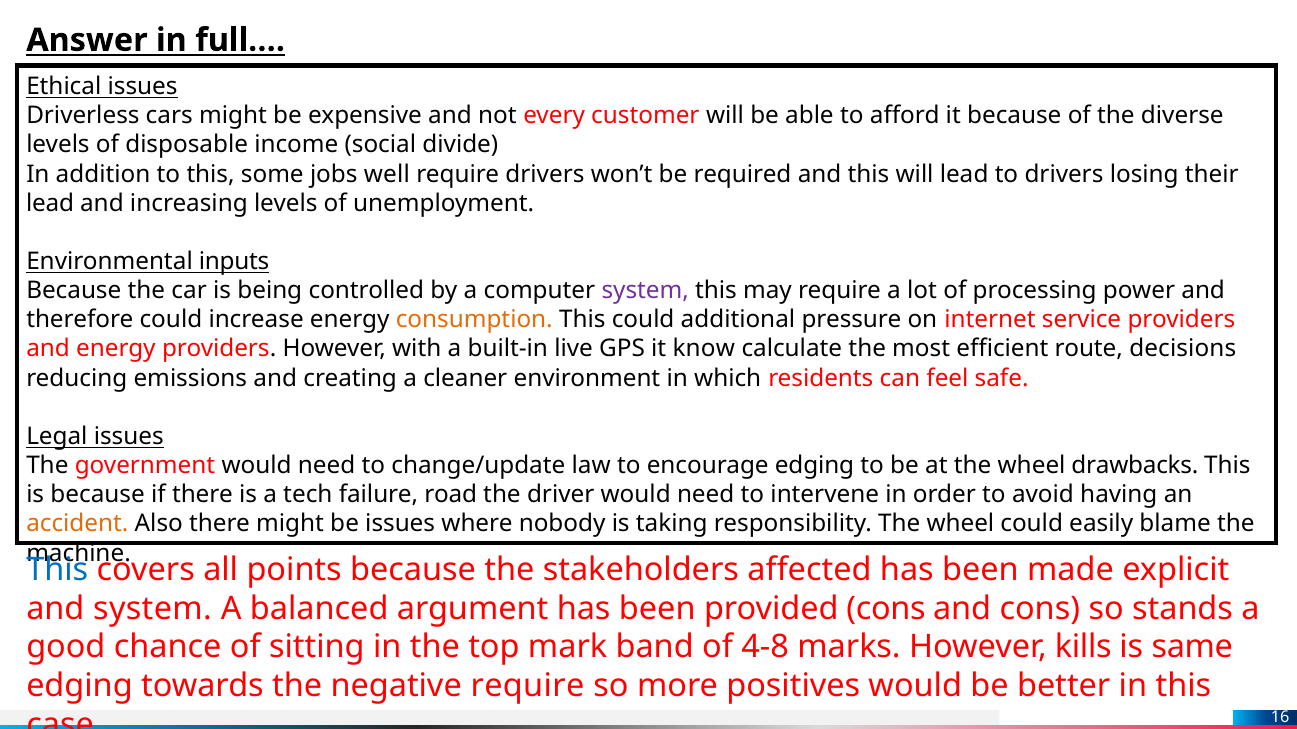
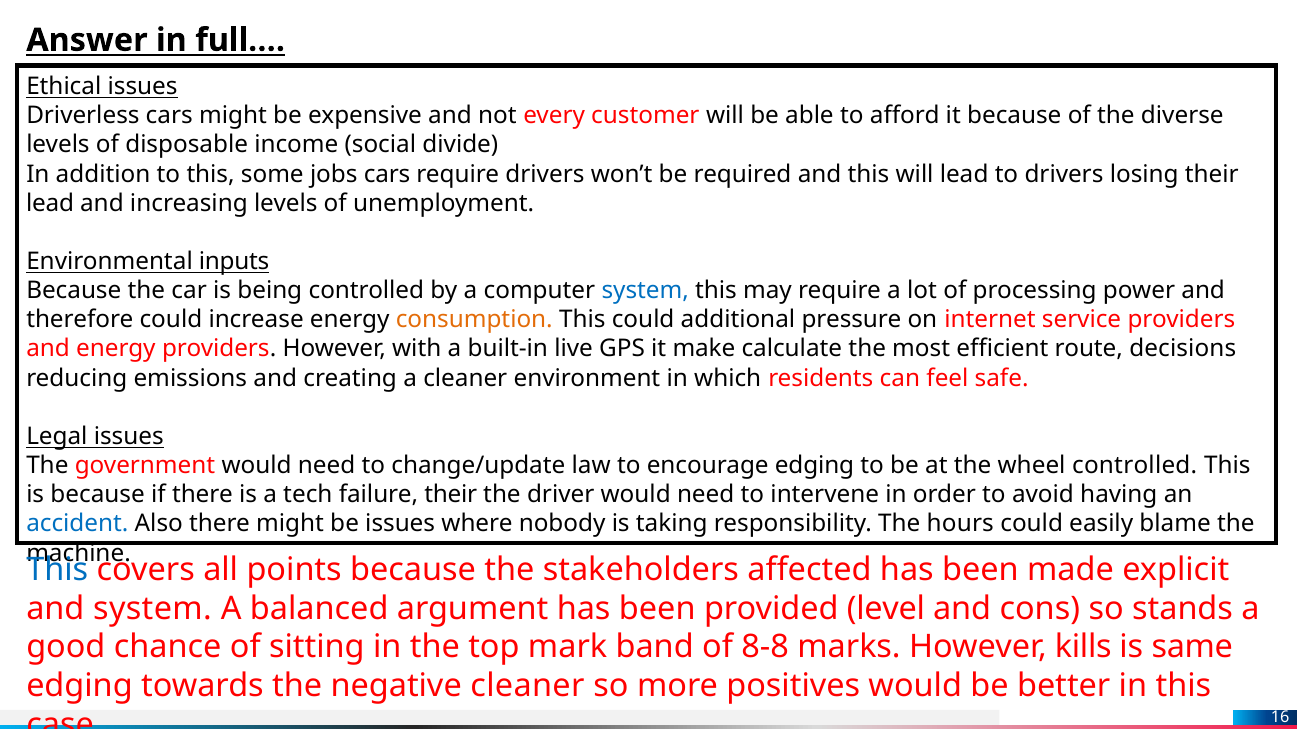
jobs well: well -> cars
system at (645, 291) colour: purple -> blue
know: know -> make
wheel drawbacks: drawbacks -> controlled
failure road: road -> their
accident colour: orange -> blue
responsibility The wheel: wheel -> hours
provided cons: cons -> level
4-8: 4-8 -> 8-8
negative require: require -> cleaner
